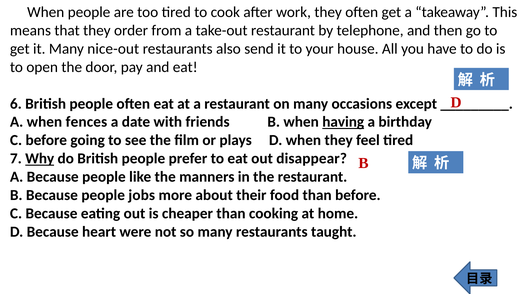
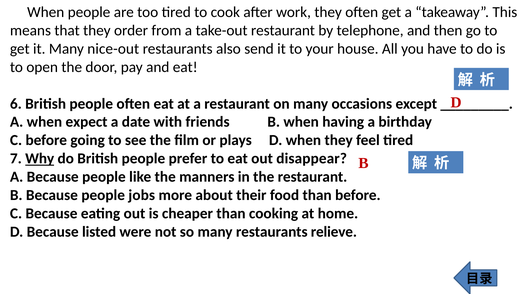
fences: fences -> expect
having underline: present -> none
heart: heart -> listed
taught: taught -> relieve
